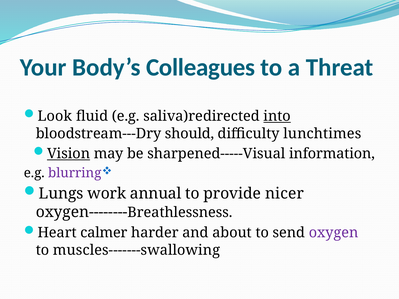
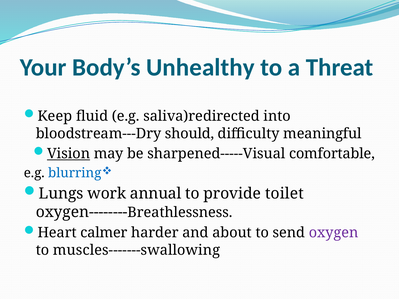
Colleagues: Colleagues -> Unhealthy
Look: Look -> Keep
into underline: present -> none
lunchtimes: lunchtimes -> meaningful
information: information -> comfortable
blurring colour: purple -> blue
nicer: nicer -> toilet
